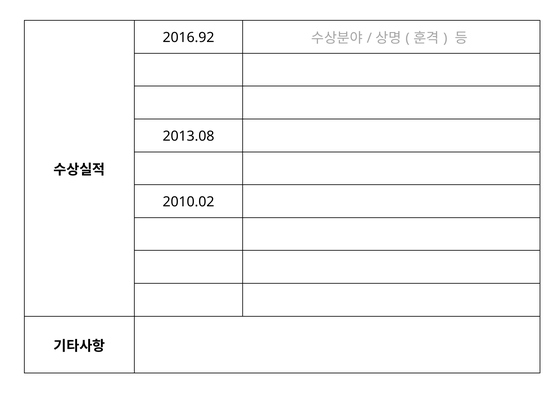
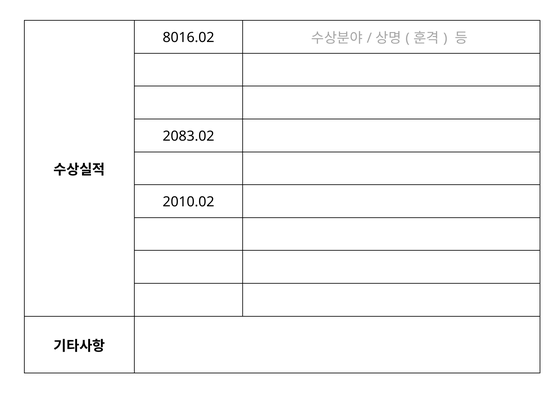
2016.92: 2016.92 -> 8016.02
2013.08: 2013.08 -> 2083.02
